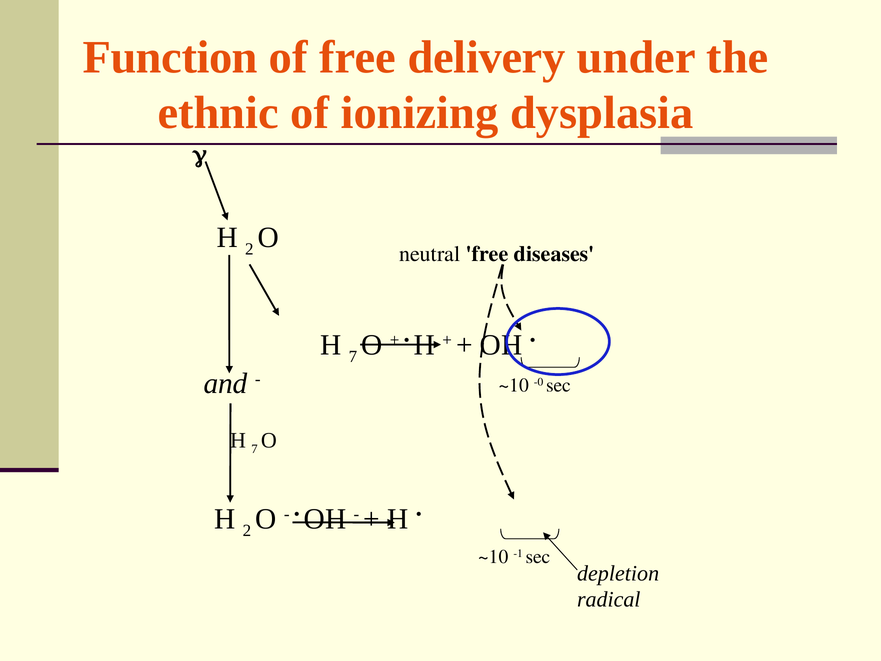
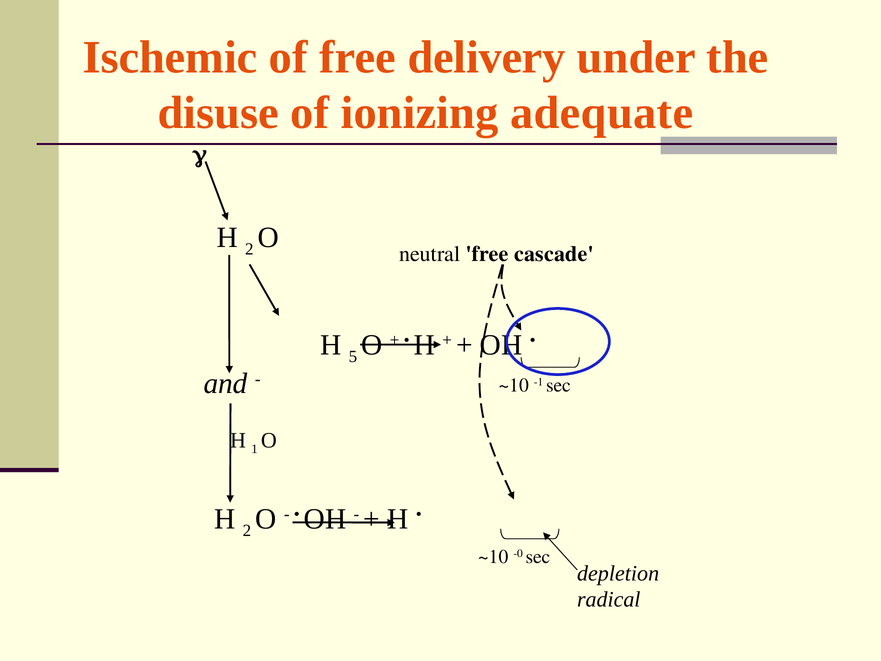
Function: Function -> Ischemic
ethnic: ethnic -> disuse
dysplasia: dysplasia -> adequate
diseases: diseases -> cascade
7 at (353, 356): 7 -> 5
-0: -0 -> -1
7 at (255, 449): 7 -> 1
-1: -1 -> -0
